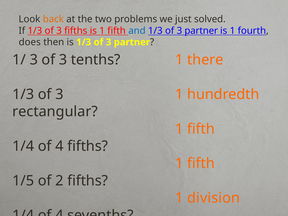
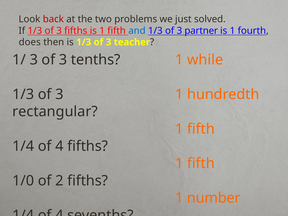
back colour: orange -> red
partner at (132, 42): partner -> teacher
there: there -> while
1/5: 1/5 -> 1/0
division: division -> number
